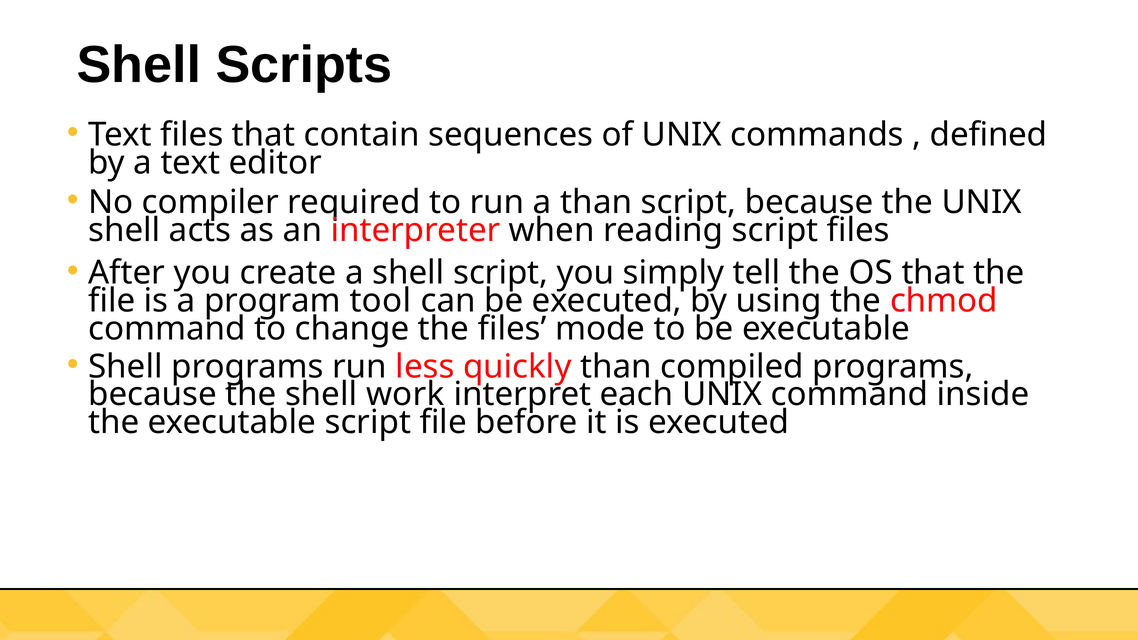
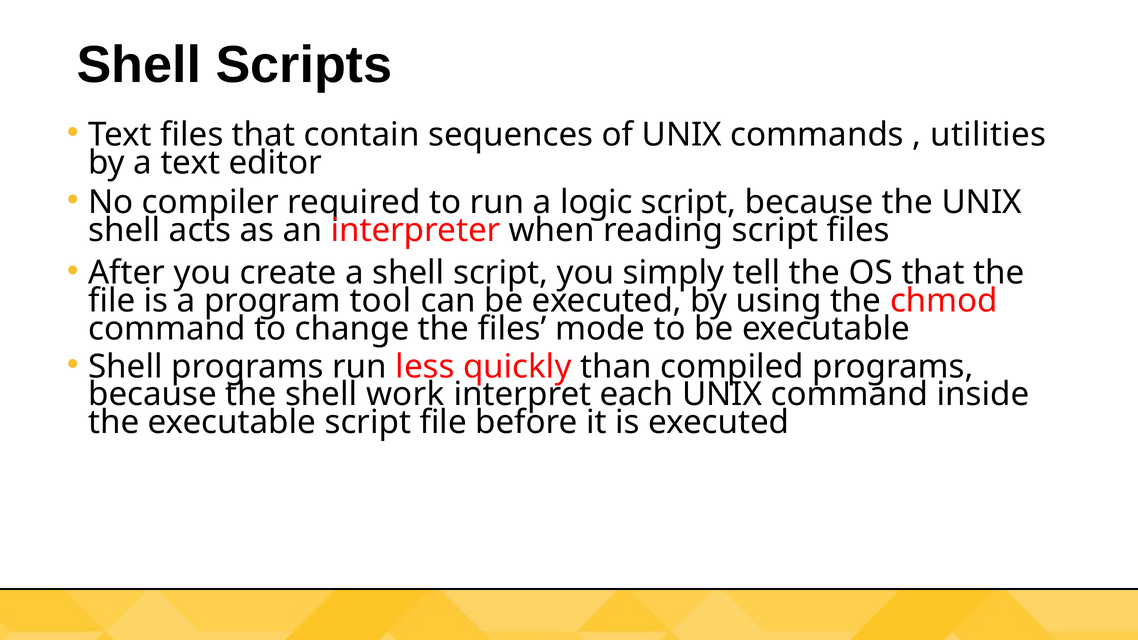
defined: defined -> utilities
a than: than -> logic
